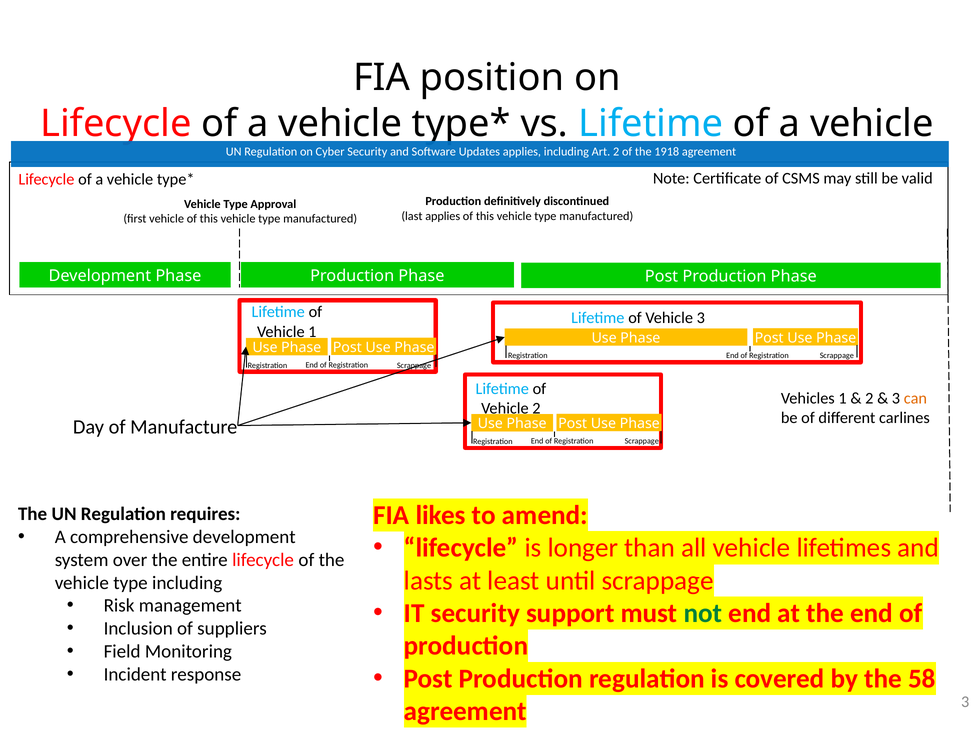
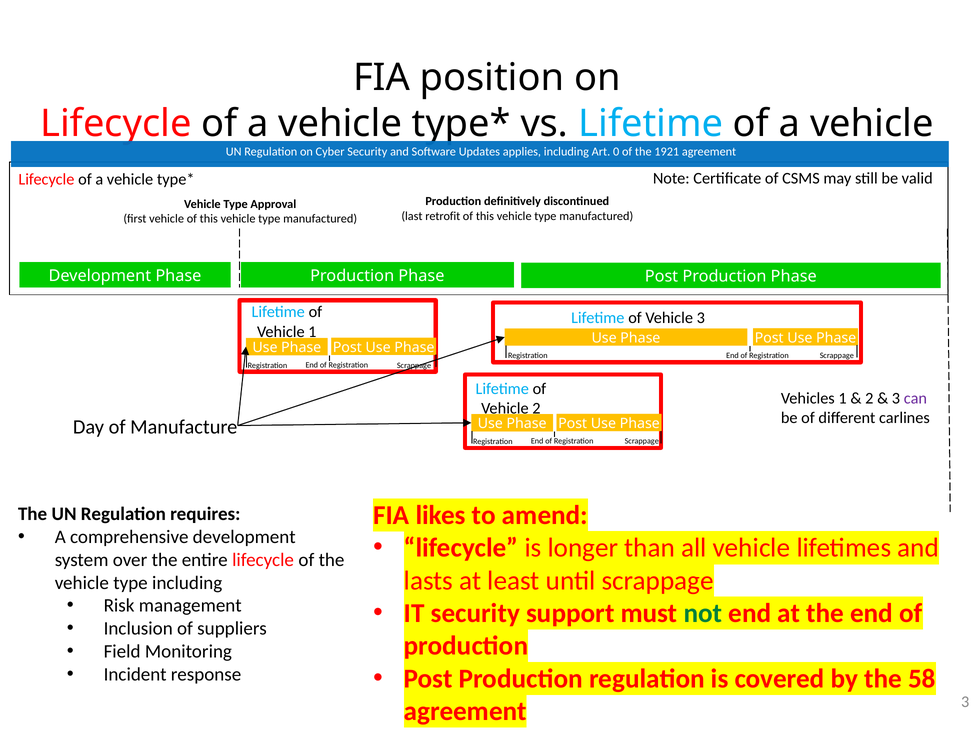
Art 2: 2 -> 0
1918: 1918 -> 1921
last applies: applies -> retrofit
can colour: orange -> purple
